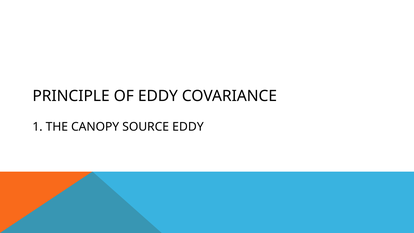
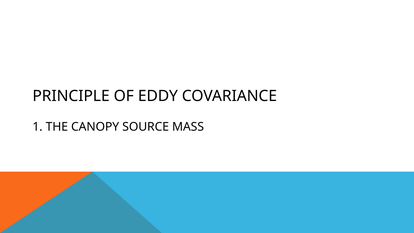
SOURCE EDDY: EDDY -> MASS
